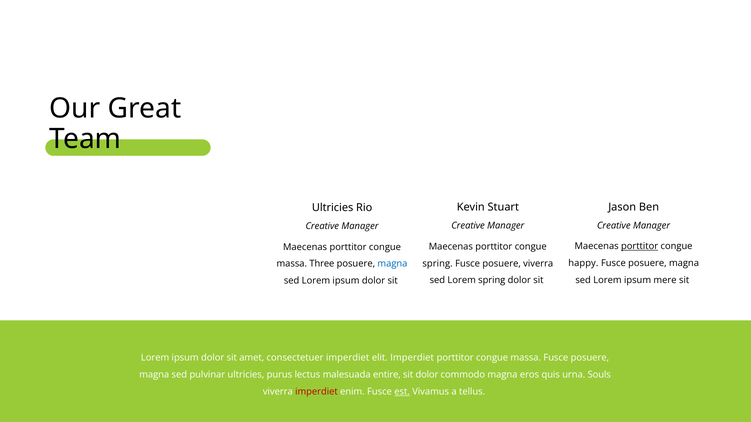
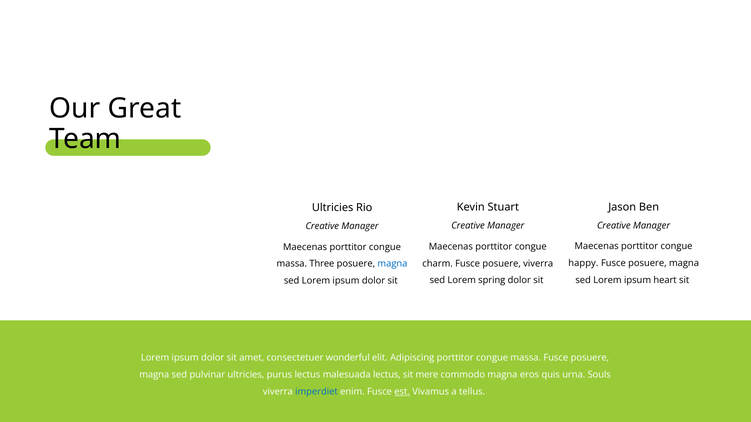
porttitor at (640, 247) underline: present -> none
spring at (438, 264): spring -> charm
mere: mere -> heart
consectetuer imperdiet: imperdiet -> wonderful
elit Imperdiet: Imperdiet -> Adipiscing
malesuada entire: entire -> lectus
sit dolor: dolor -> mere
imperdiet at (316, 392) colour: red -> blue
